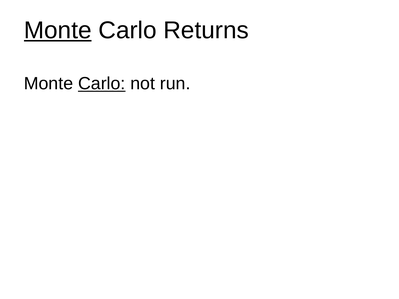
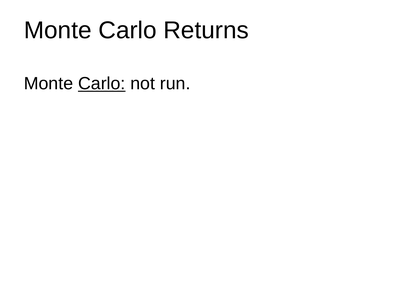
Monte at (58, 30) underline: present -> none
